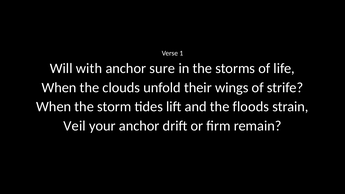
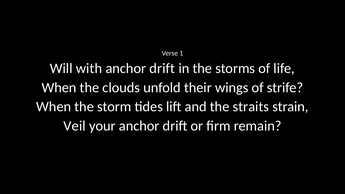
sure at (162, 68): sure -> drift
floods: floods -> straits
